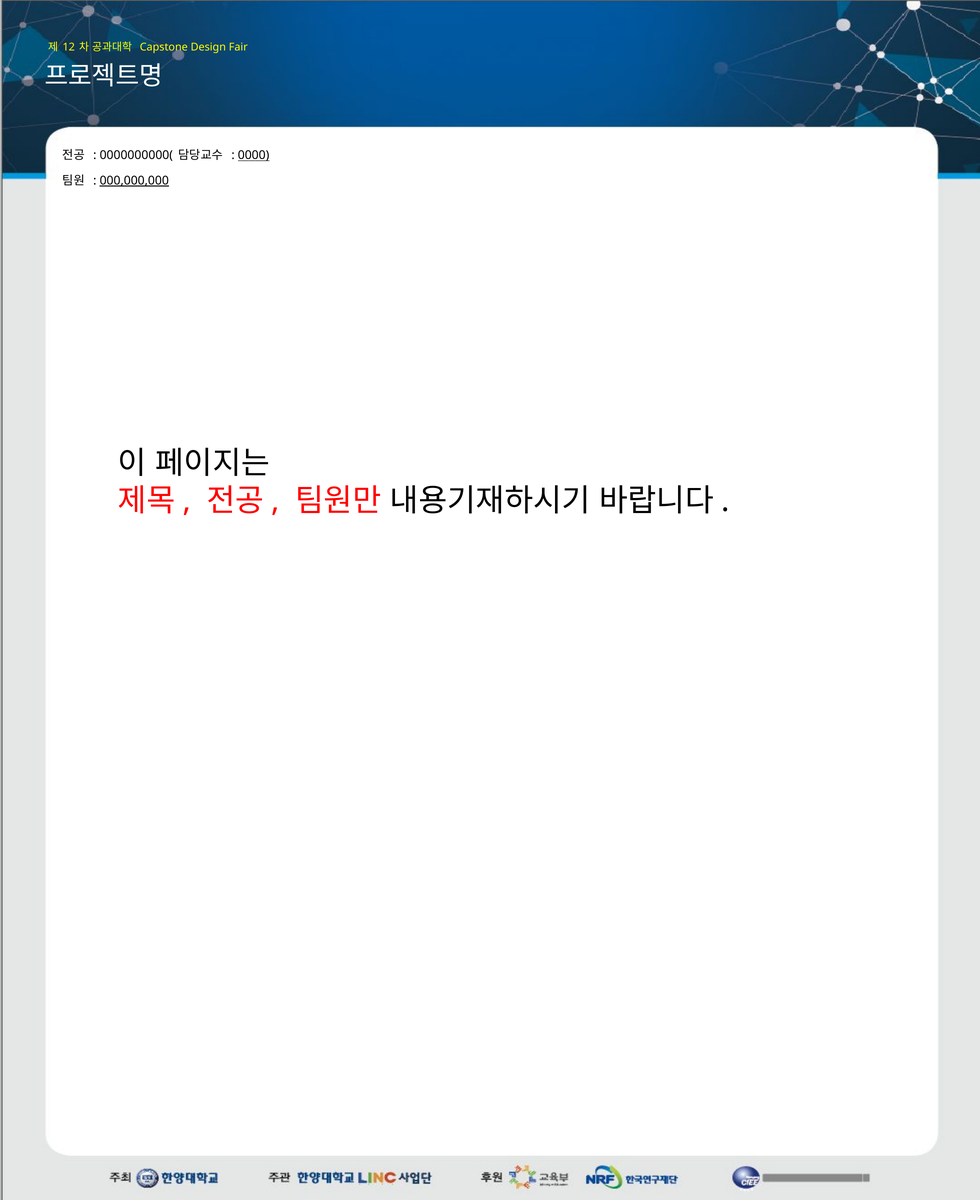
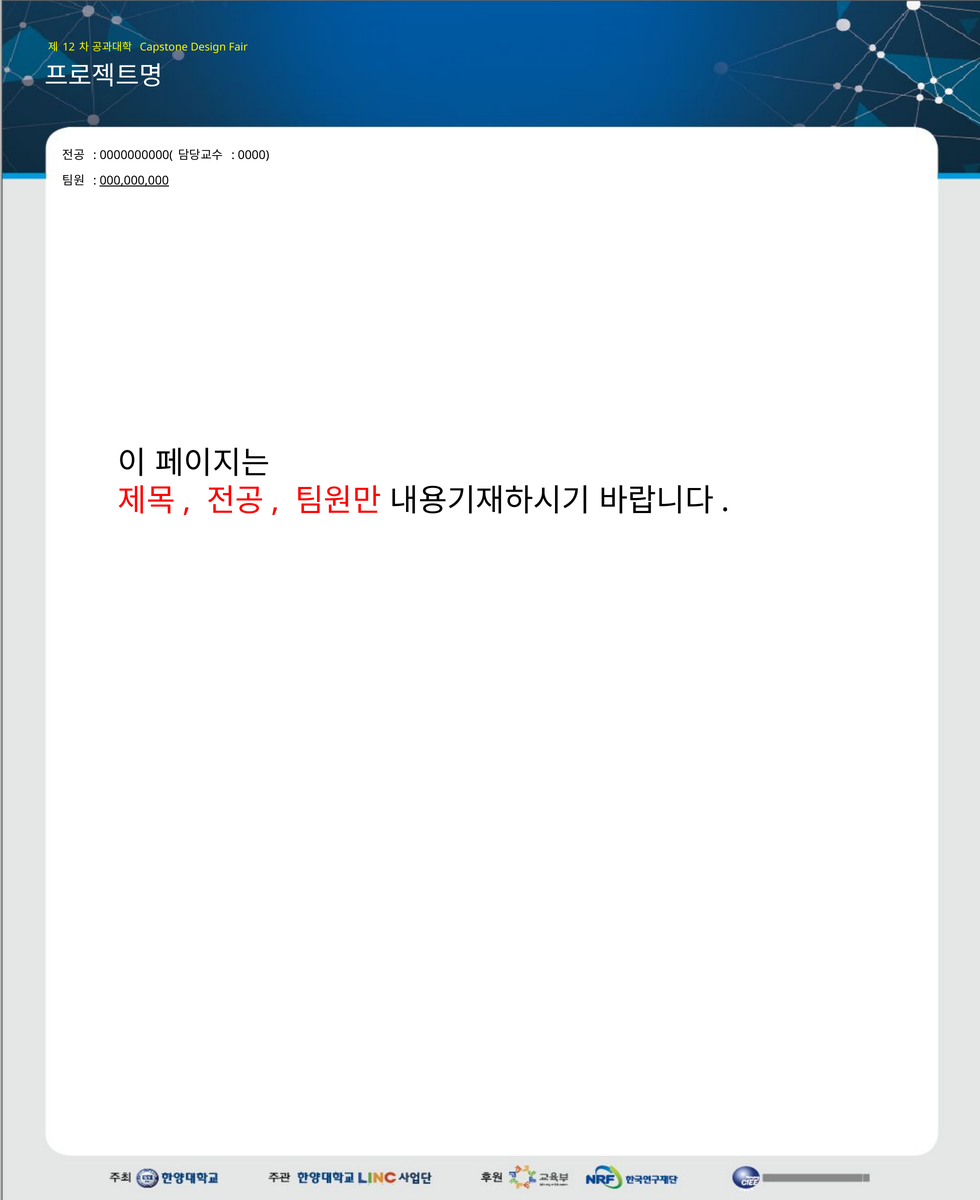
0000 underline: present -> none
